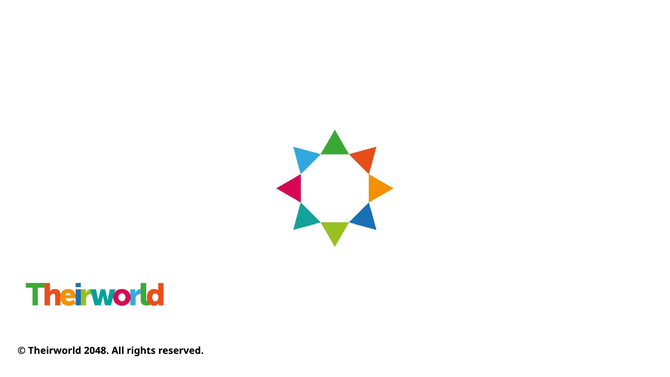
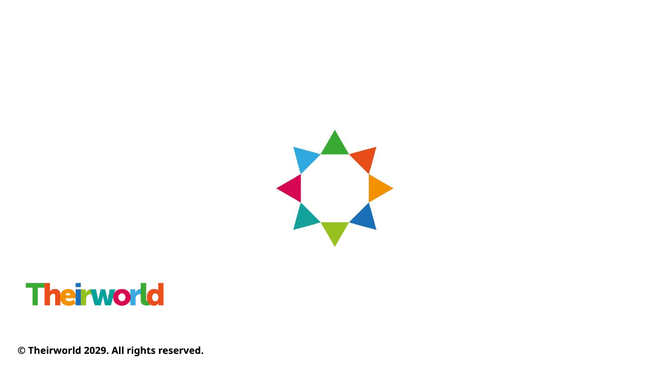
2048: 2048 -> 2029
